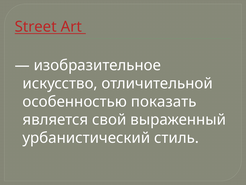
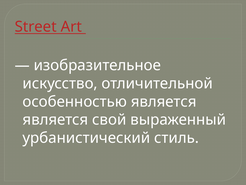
особенностью показать: показать -> является
